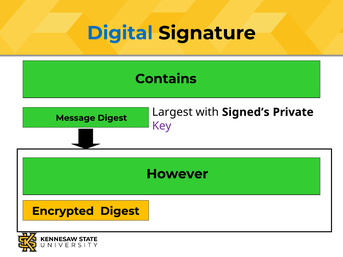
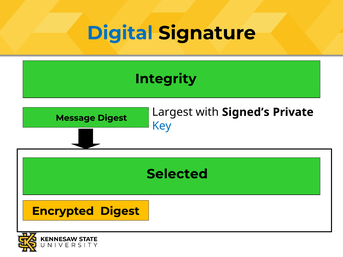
Contains: Contains -> Integrity
Key colour: purple -> blue
However: However -> Selected
